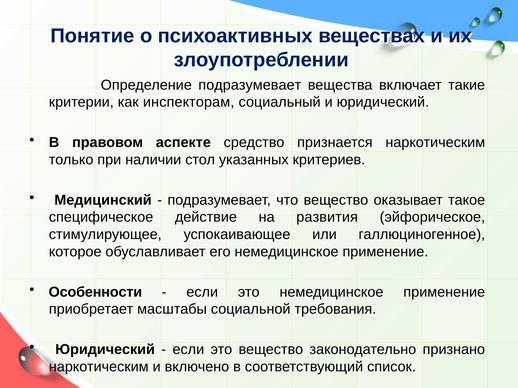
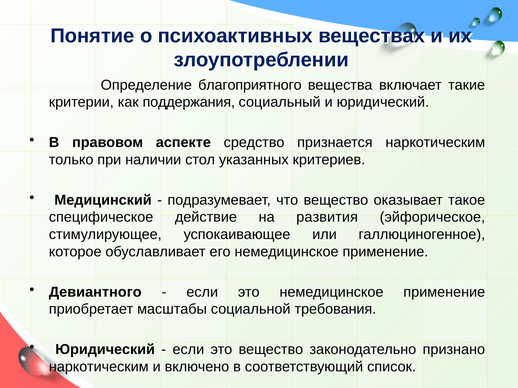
Определение подразумевает: подразумевает -> благоприятного
инспекторам: инспекторам -> поддержания
Особенности: Особенности -> Девиантного
